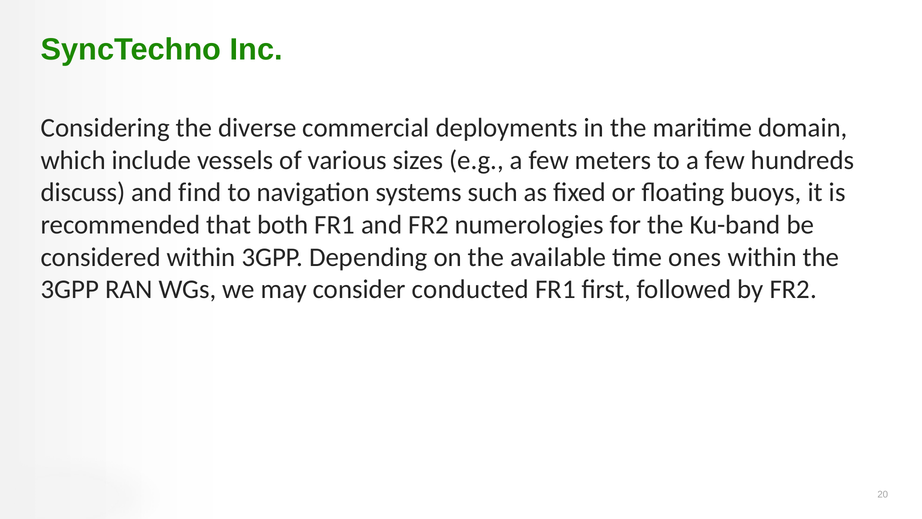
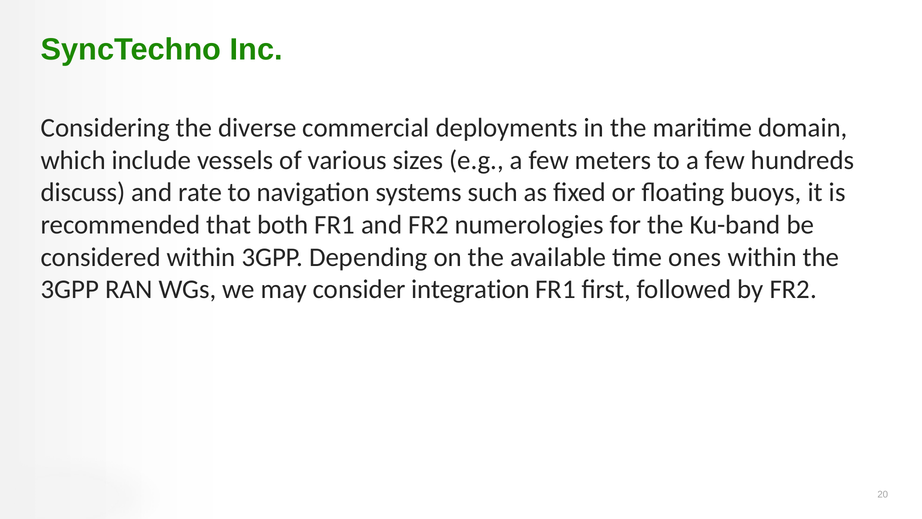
find: find -> rate
conducted: conducted -> integration
